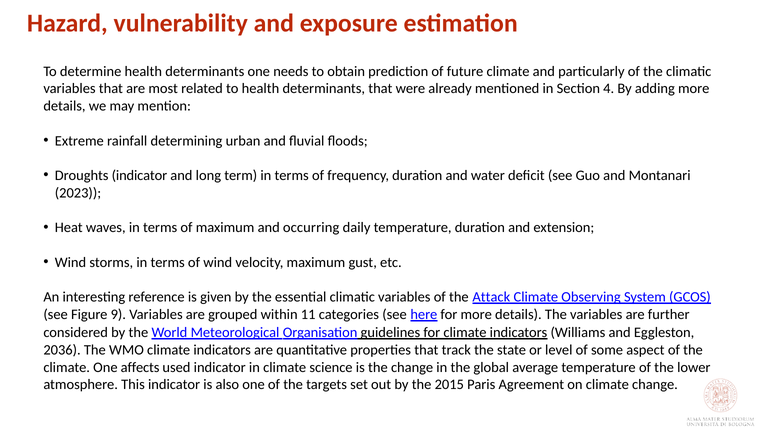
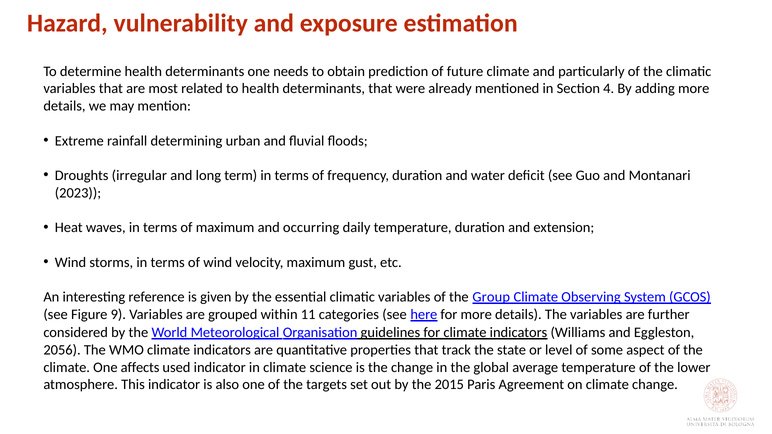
Droughts indicator: indicator -> irregular
Attack: Attack -> Group
2036: 2036 -> 2056
